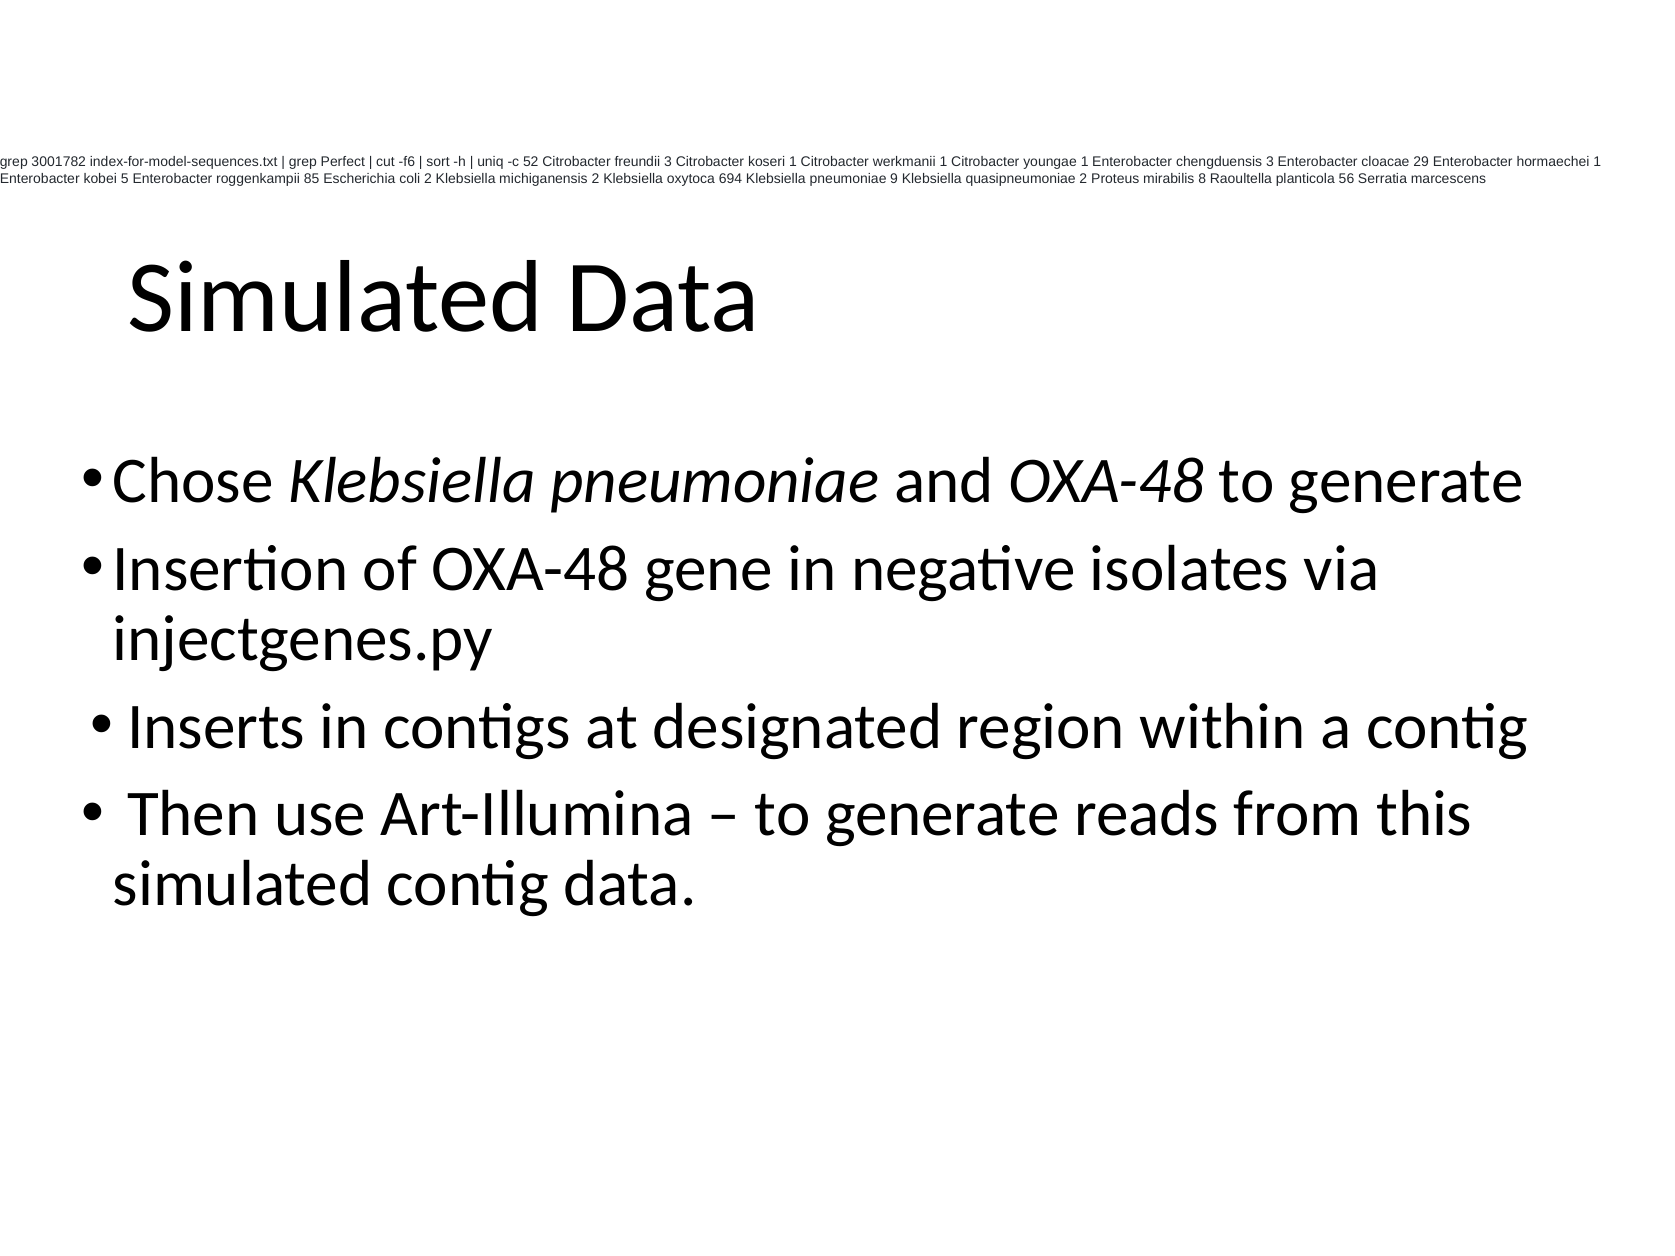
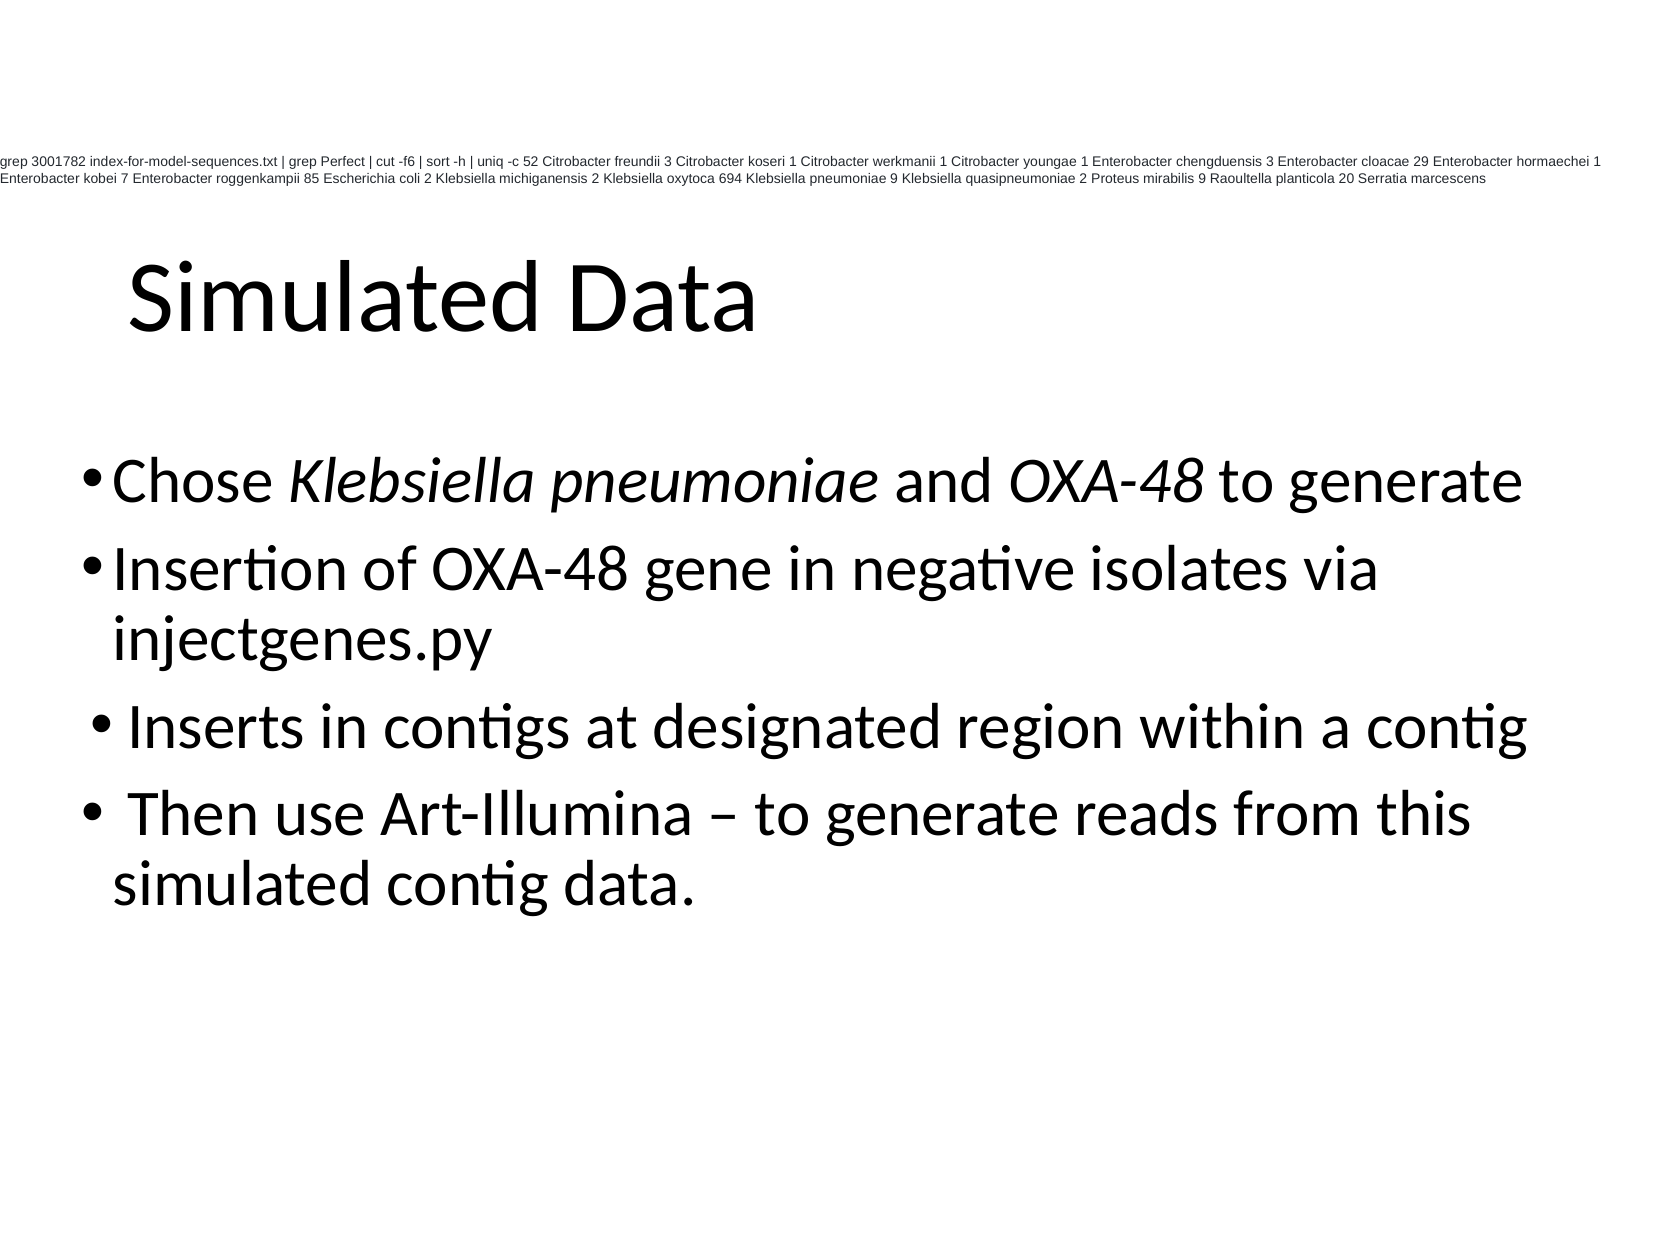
5: 5 -> 7
mirabilis 8: 8 -> 9
56: 56 -> 20
